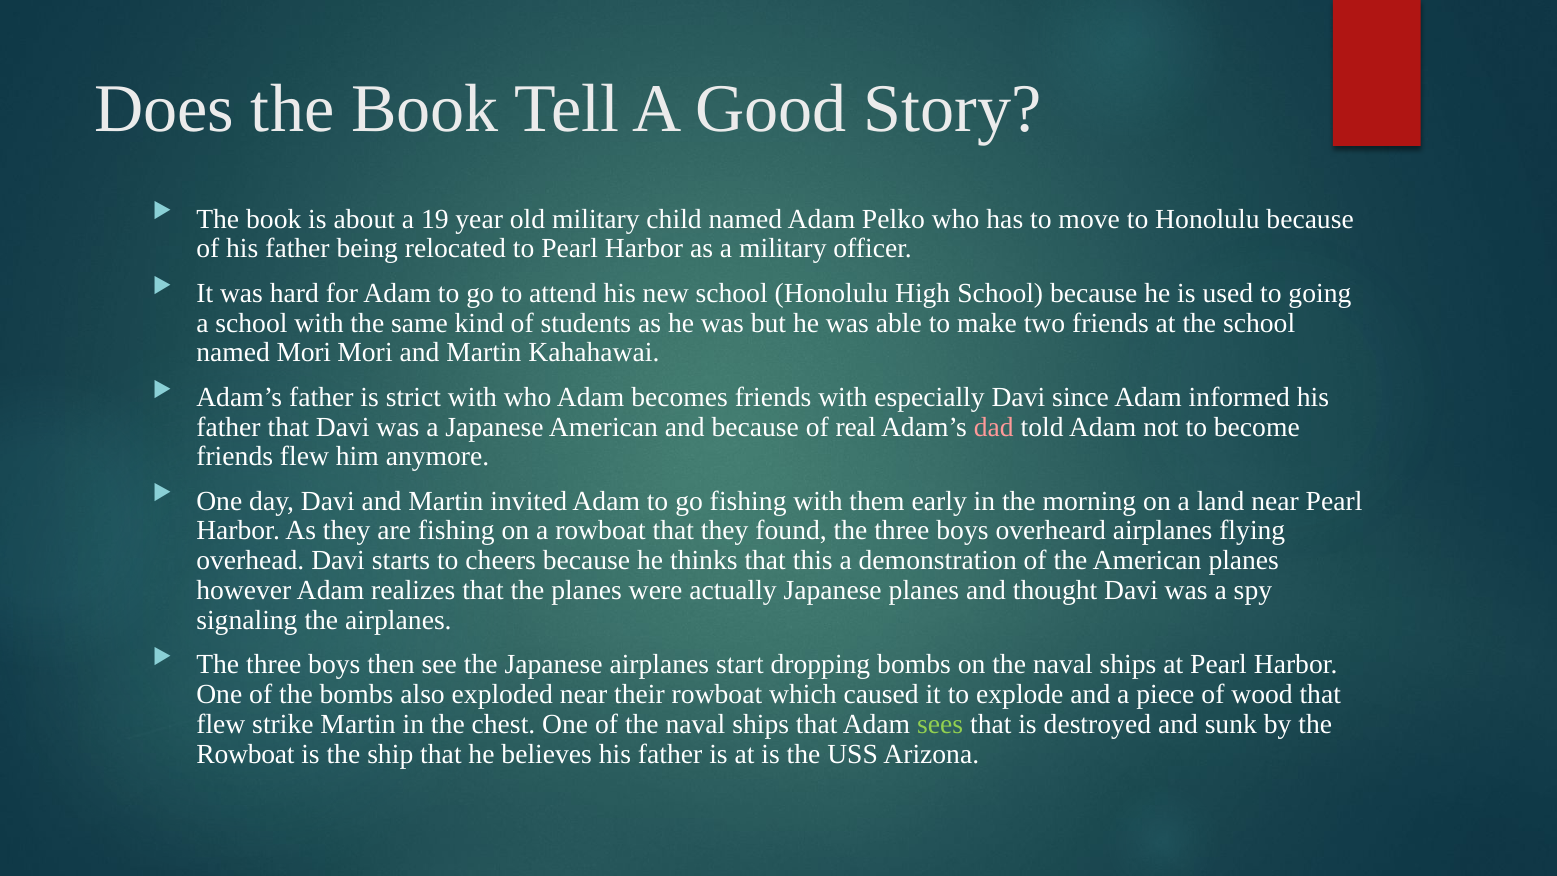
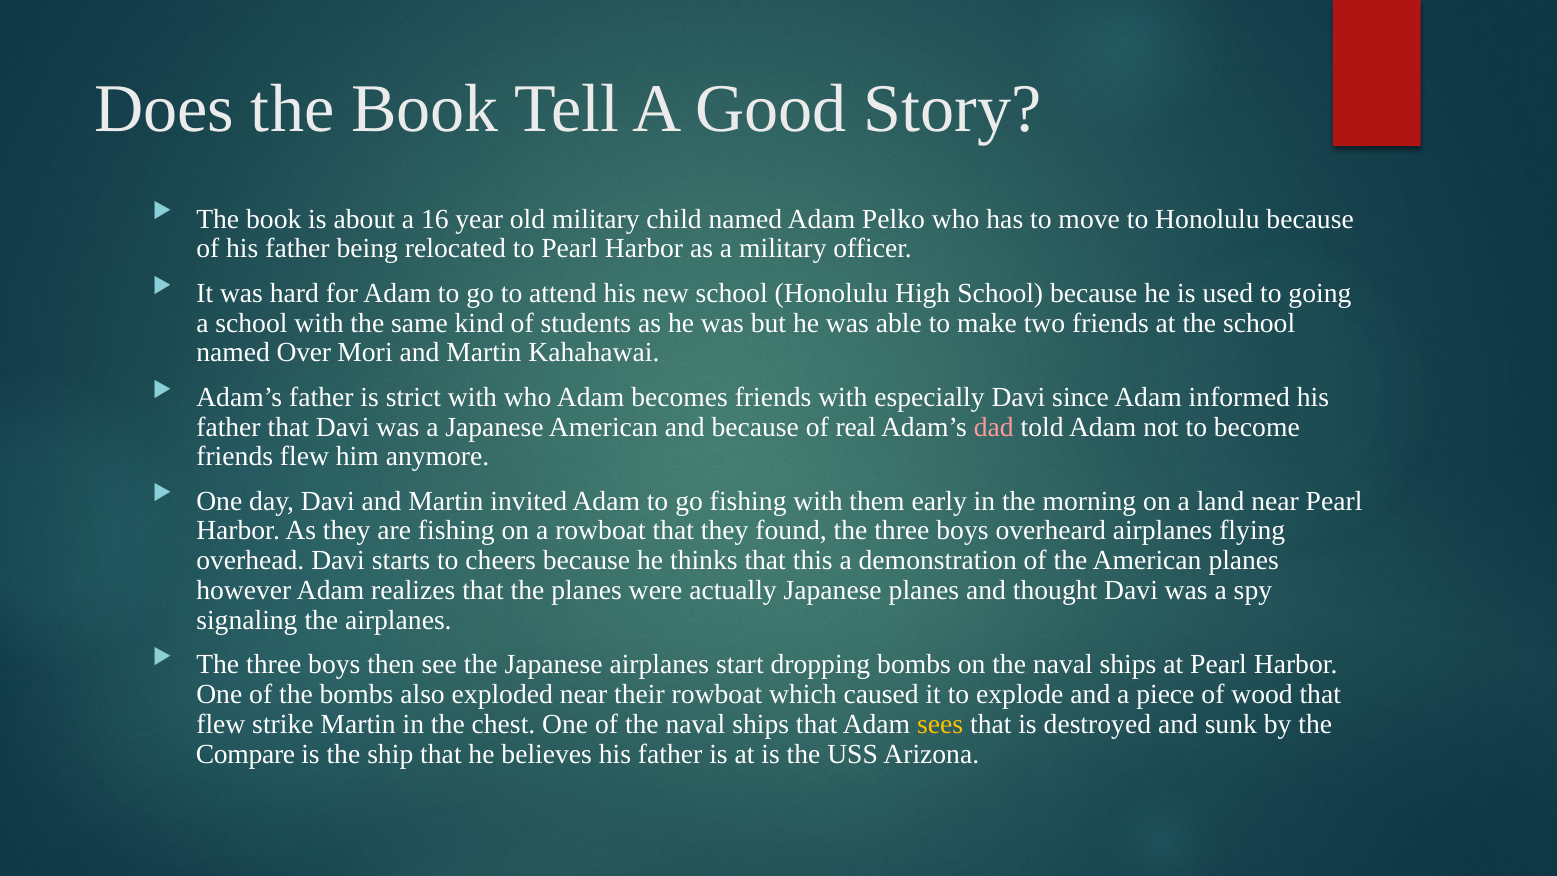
19: 19 -> 16
named Mori: Mori -> Over
sees colour: light green -> yellow
Rowboat at (245, 754): Rowboat -> Compare
